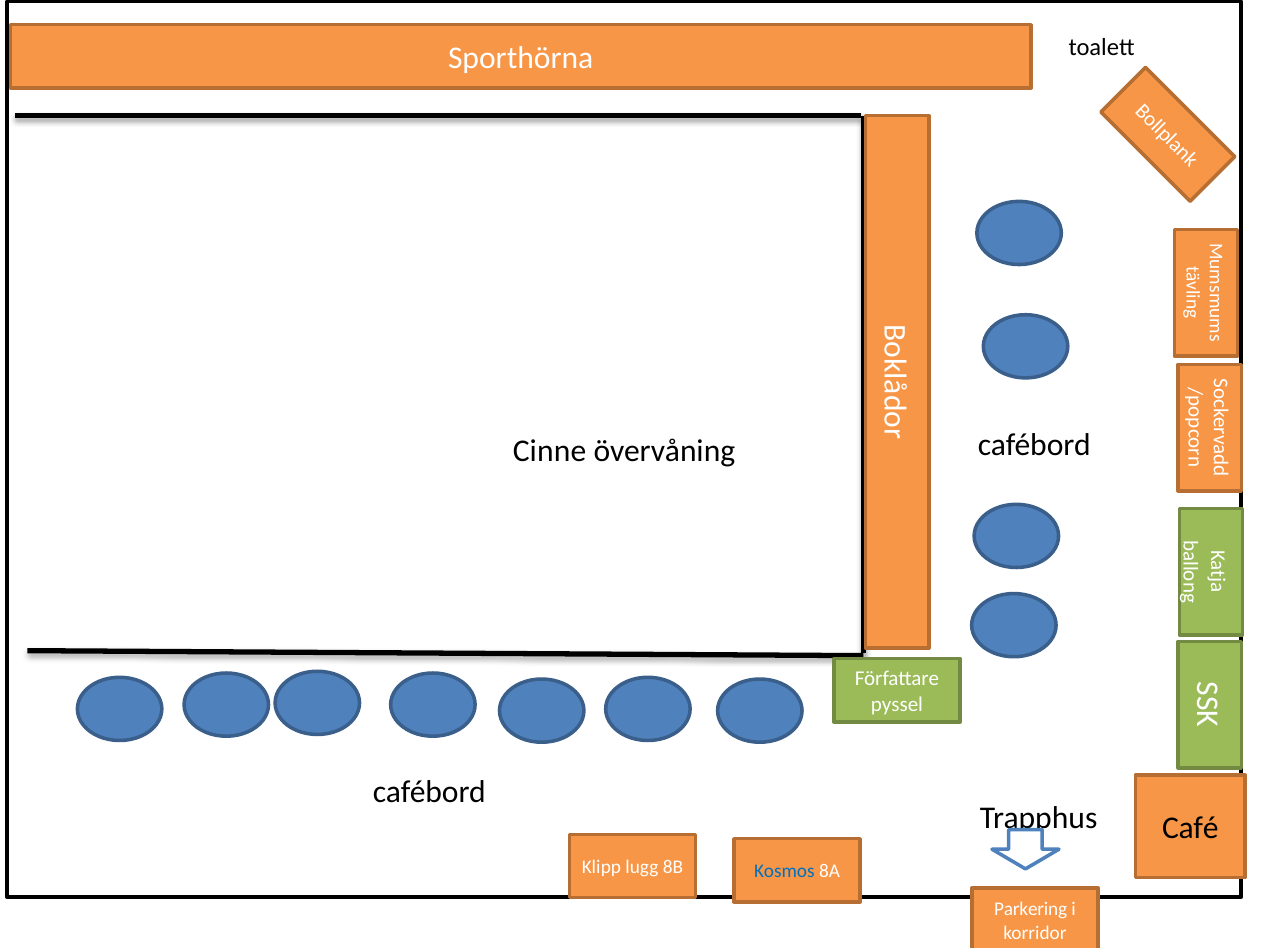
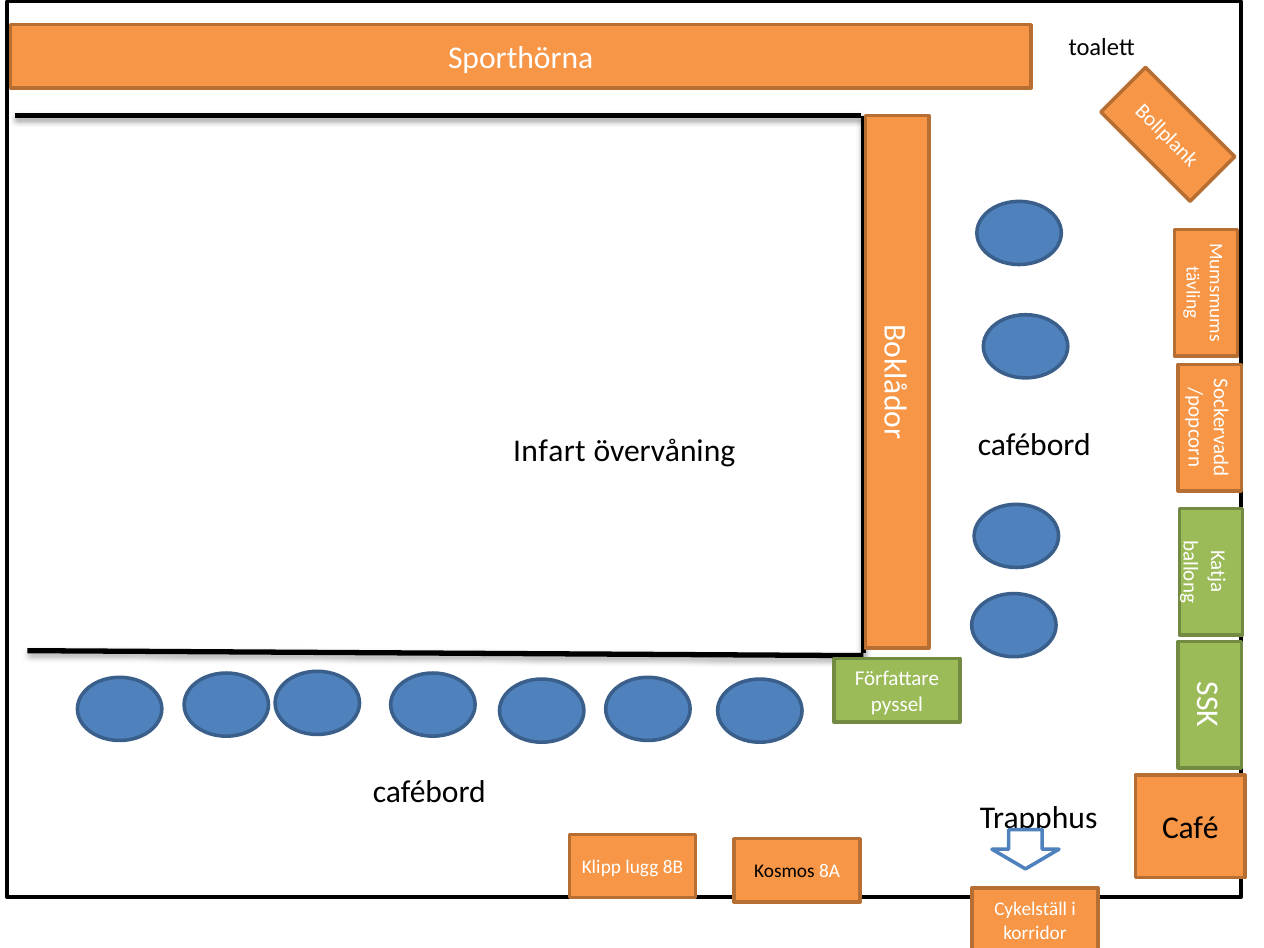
Cinne: Cinne -> Infart
Kosmos colour: blue -> black
Parkering: Parkering -> Cykelställ
